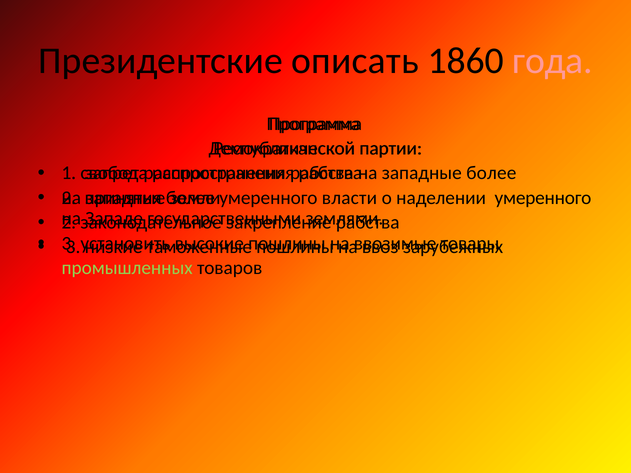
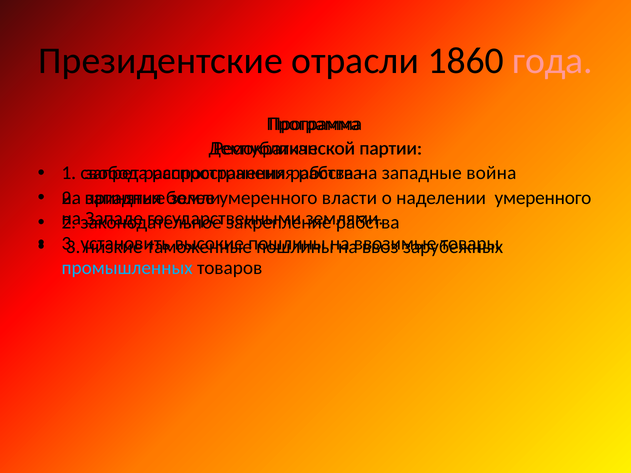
описать: описать -> отрасли
западные более: более -> война
промышленных colour: light green -> light blue
